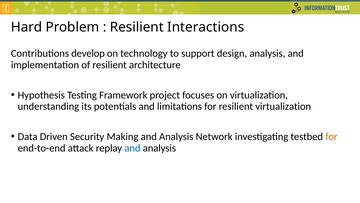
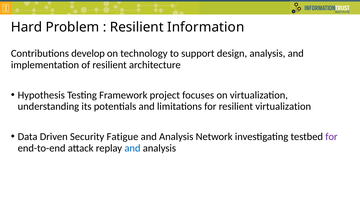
Interactions: Interactions -> Information
Making: Making -> Fatigue
for at (331, 136) colour: orange -> purple
